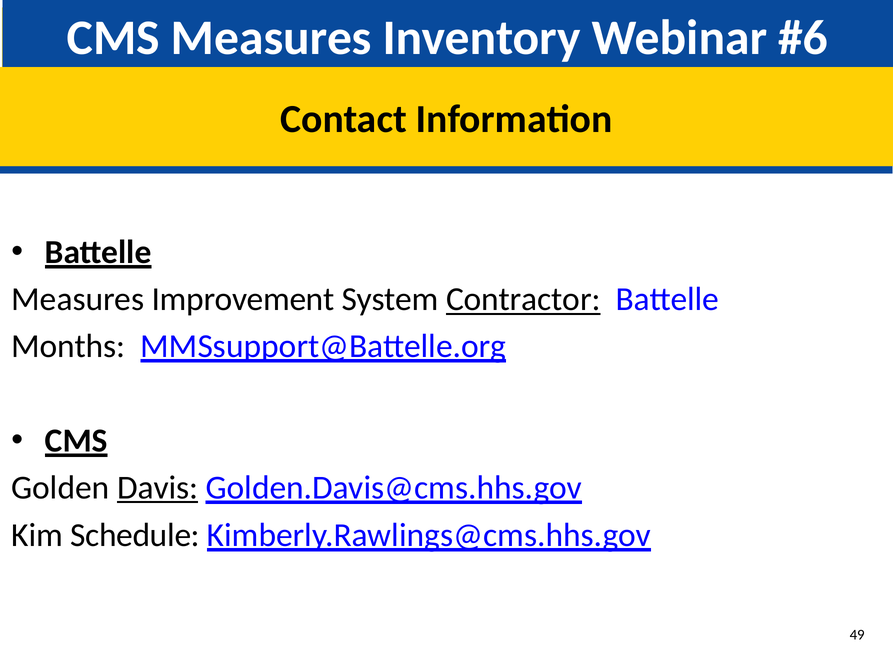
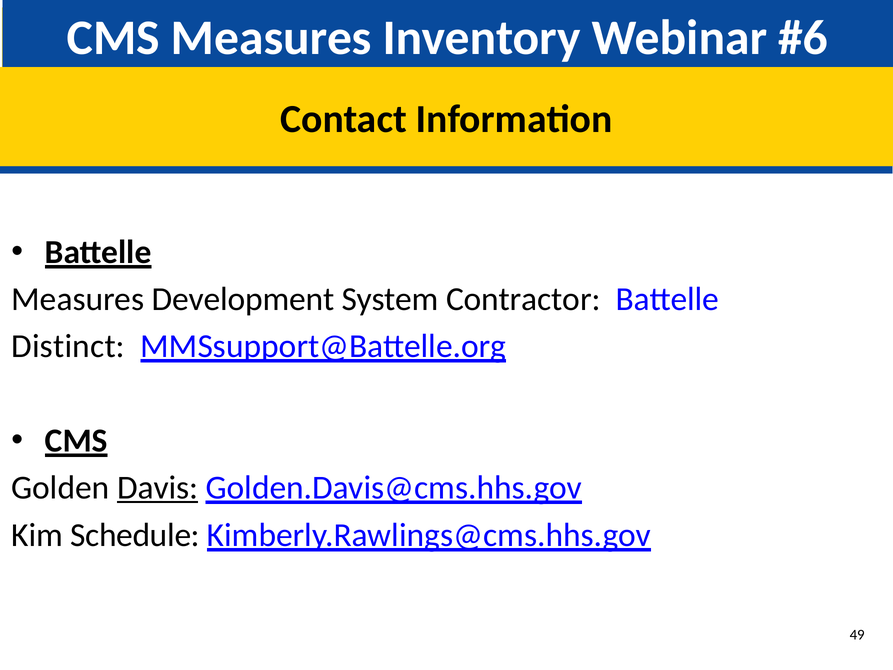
Improvement: Improvement -> Development
Contractor underline: present -> none
Months: Months -> Distinct
